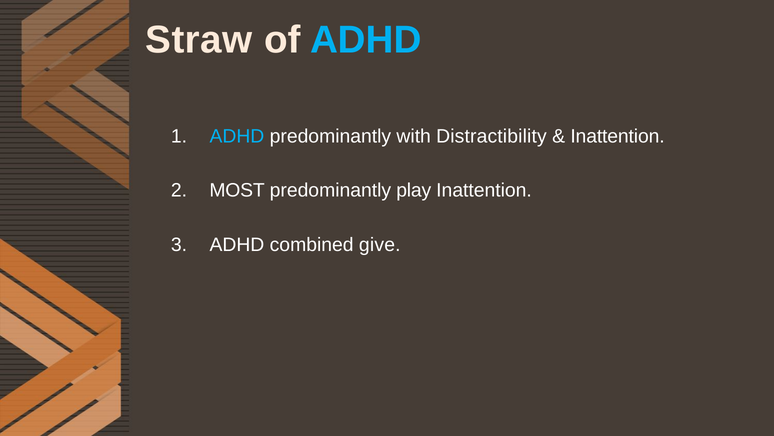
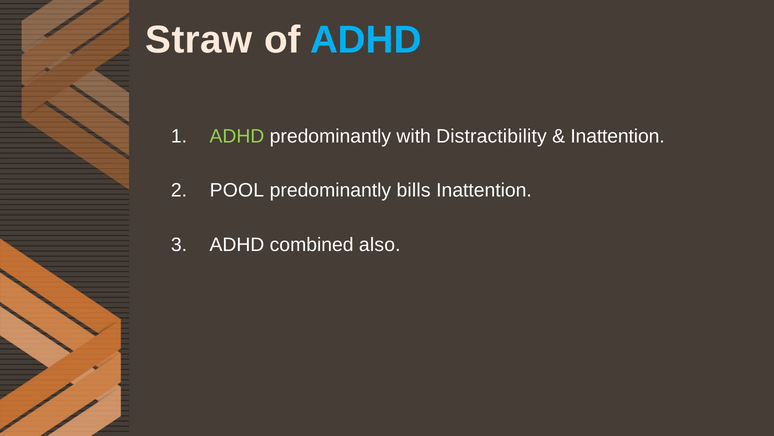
ADHD at (237, 136) colour: light blue -> light green
MOST: MOST -> POOL
play: play -> bills
give: give -> also
